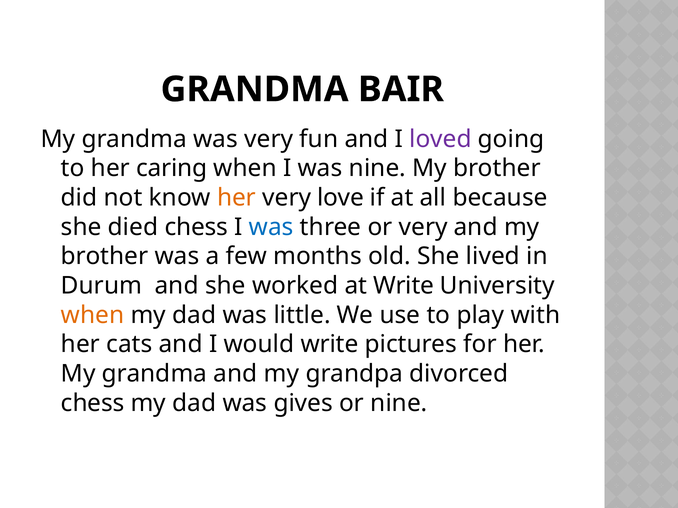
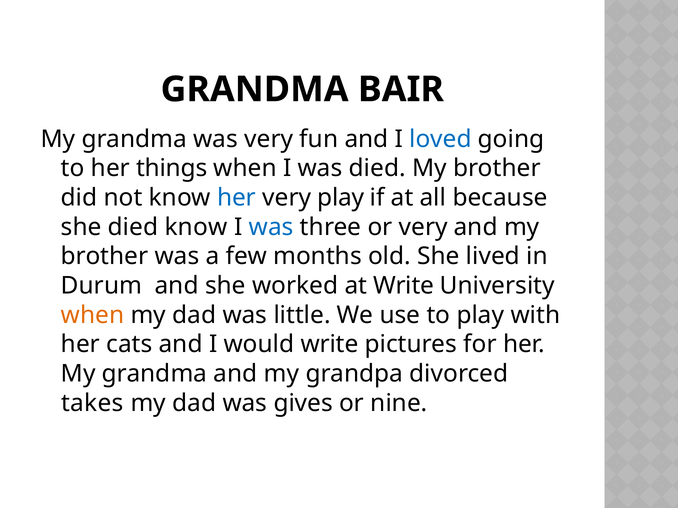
loved colour: purple -> blue
caring: caring -> things
was nine: nine -> died
her at (237, 198) colour: orange -> blue
very love: love -> play
died chess: chess -> know
chess at (93, 403): chess -> takes
